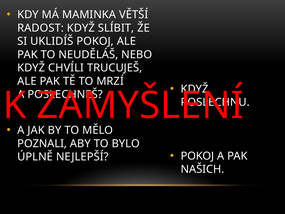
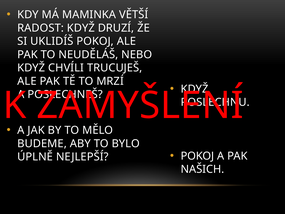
SLÍBIT: SLÍBIT -> DRUZÍ
POZNALI: POZNALI -> BUDEME
